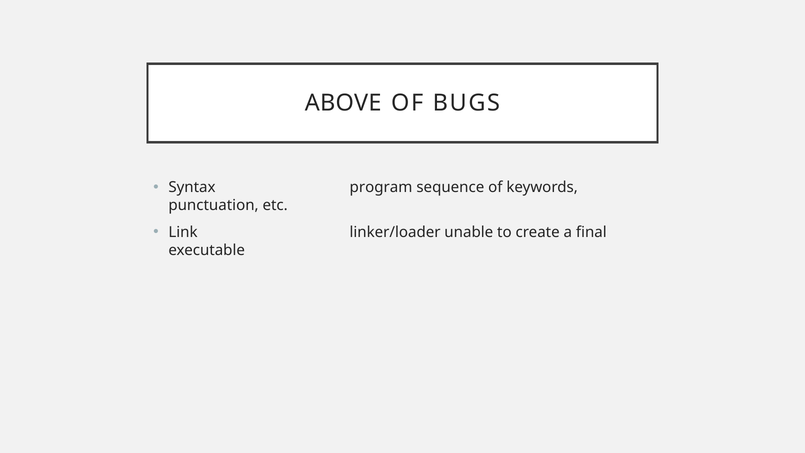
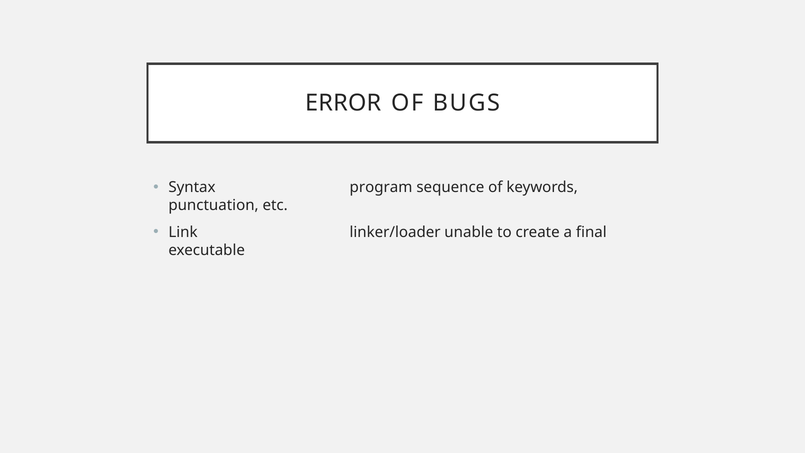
ABOVE: ABOVE -> ERROR
